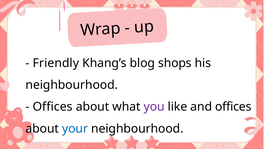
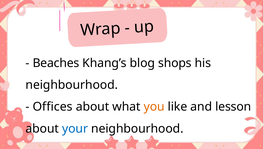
Friendly: Friendly -> Beaches
you colour: purple -> orange
and offices: offices -> lesson
